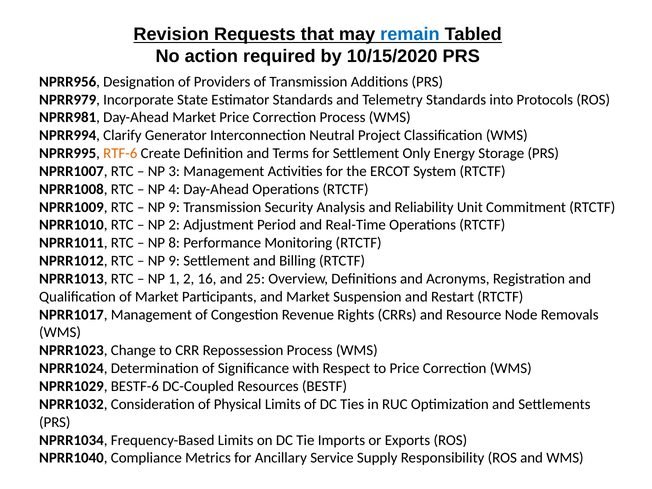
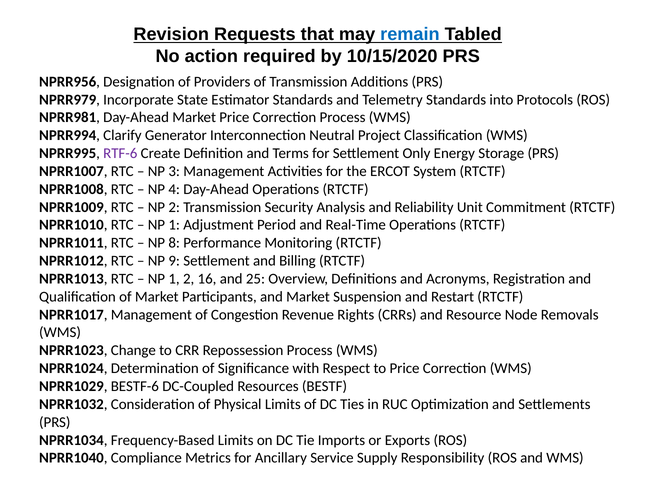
RTF-6 colour: orange -> purple
9 at (174, 207): 9 -> 2
2 at (174, 225): 2 -> 1
